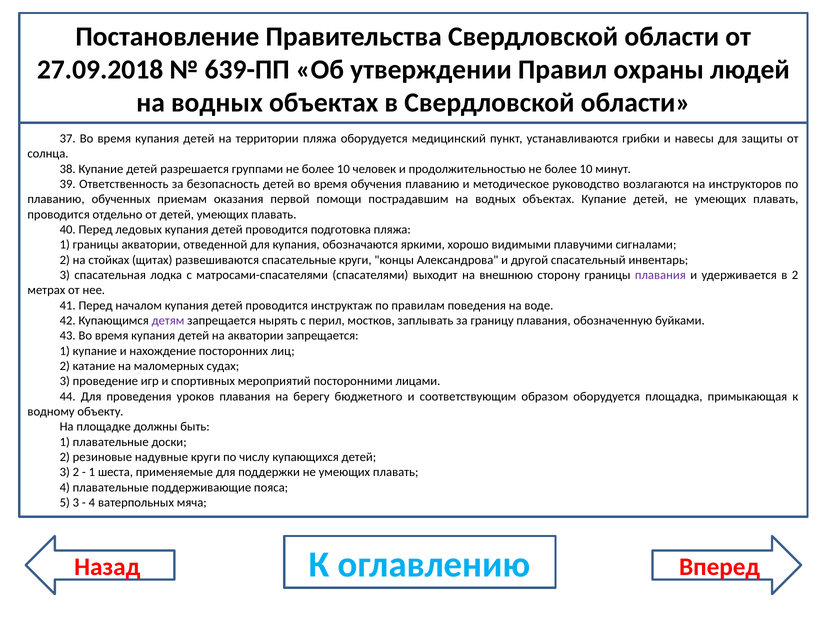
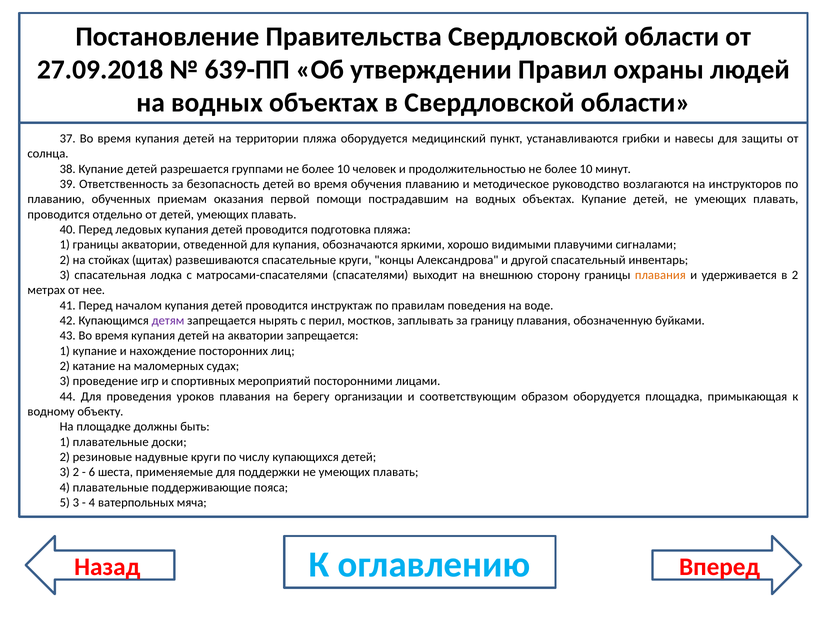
плавания at (660, 275) colour: purple -> orange
бюджетного: бюджетного -> организации
1 at (92, 472): 1 -> 6
